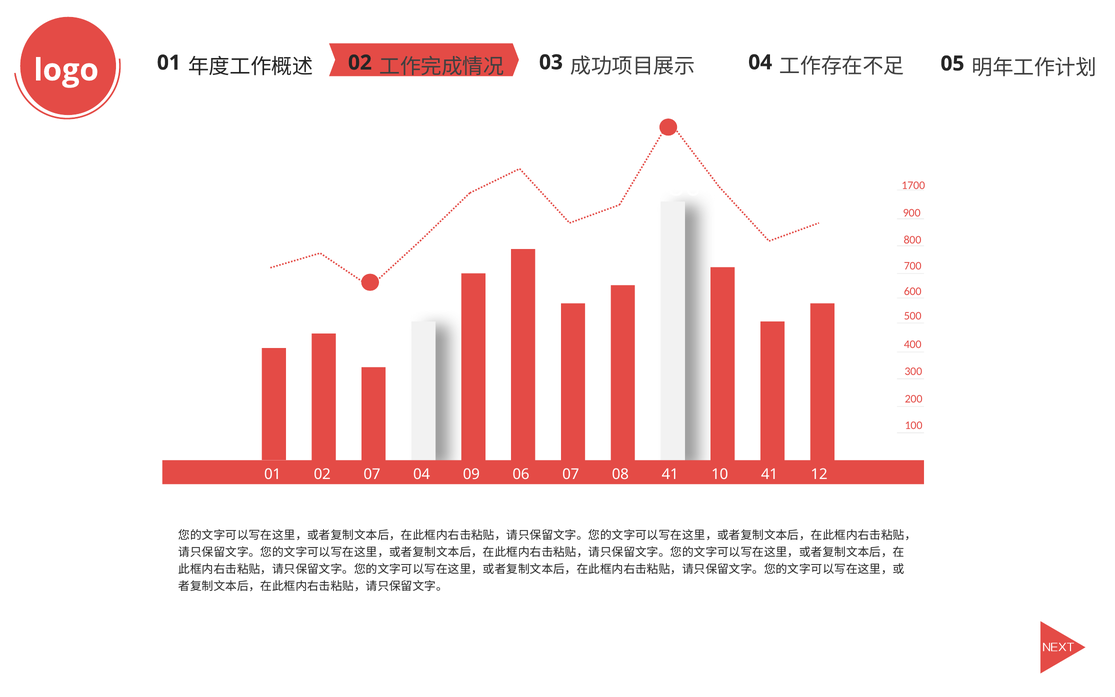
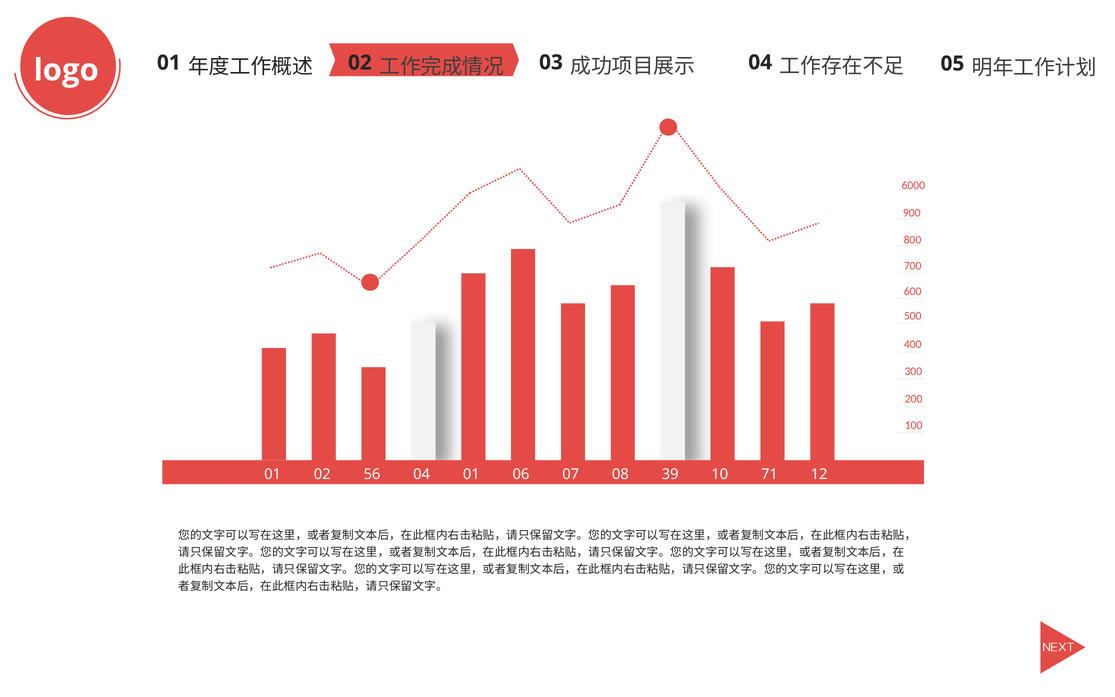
1700: 1700 -> 6000
02 07: 07 -> 56
04 09: 09 -> 01
08 41: 41 -> 39
10 41: 41 -> 71
